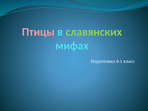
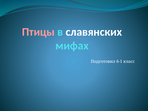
славянских colour: light green -> white
